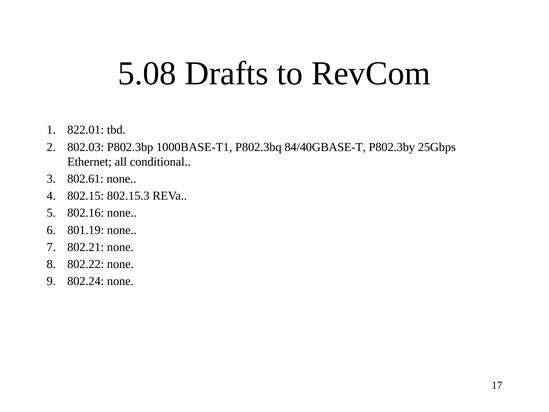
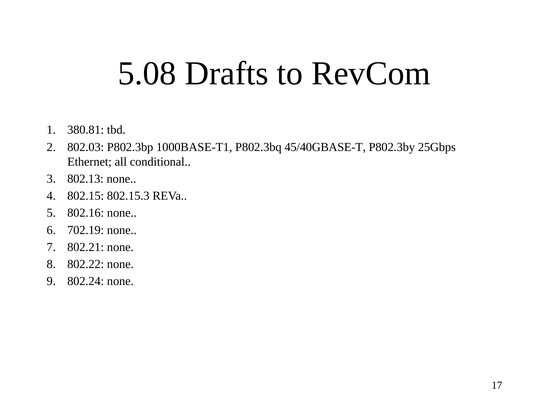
822.01: 822.01 -> 380.81
84/40GBASE-T: 84/40GBASE-T -> 45/40GBASE-T
802.61: 802.61 -> 802.13
801.19: 801.19 -> 702.19
